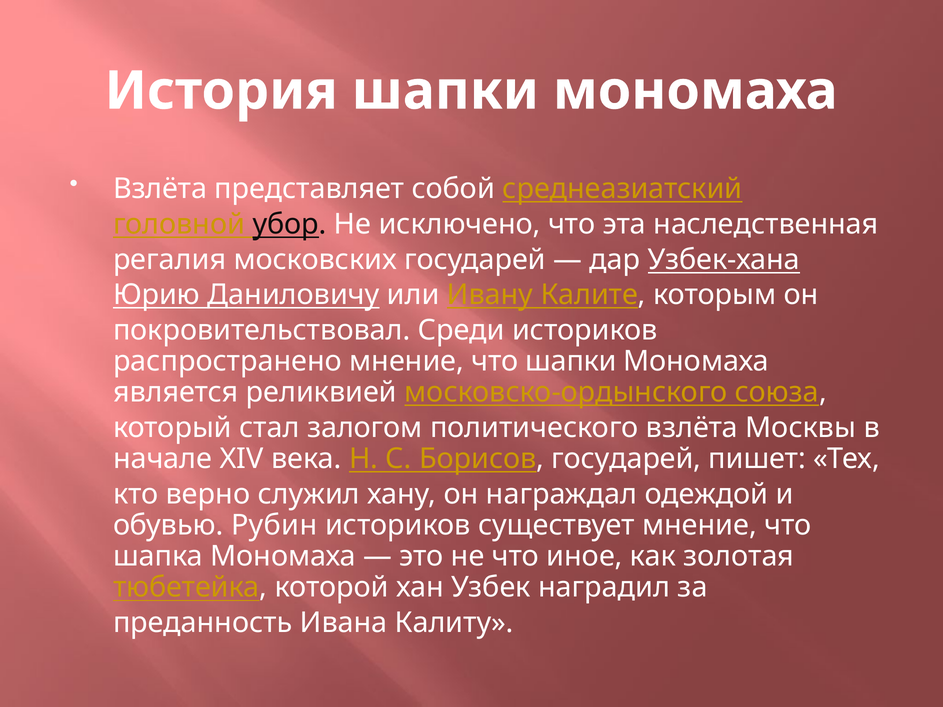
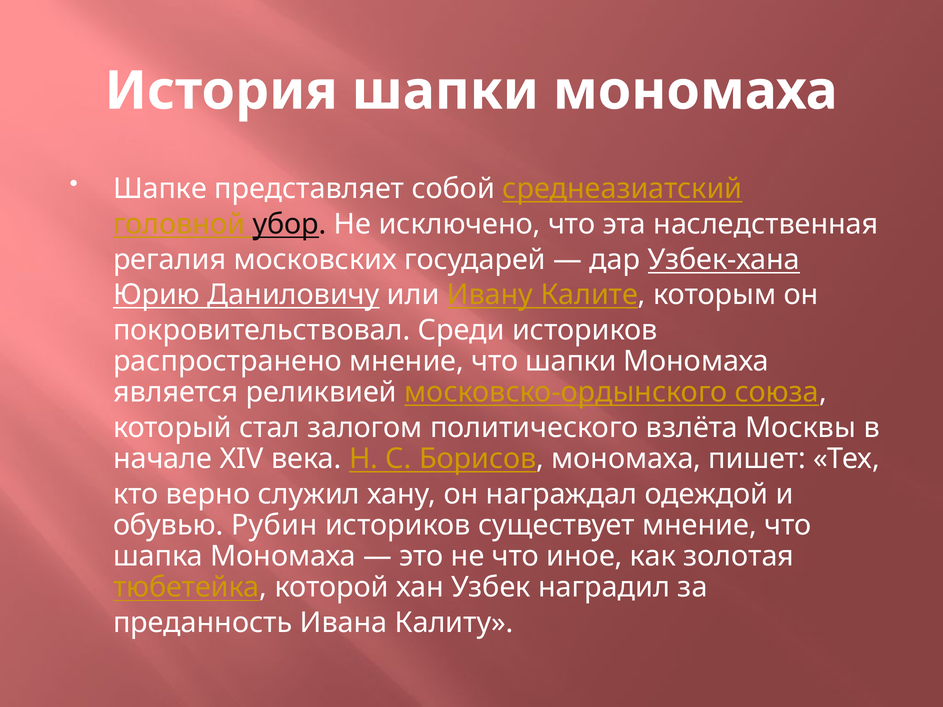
Взлёта at (160, 189): Взлёта -> Шапке
Борисов государей: государей -> мономаха
